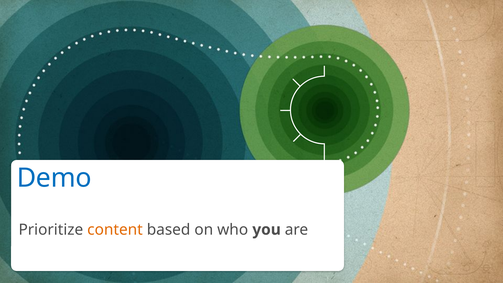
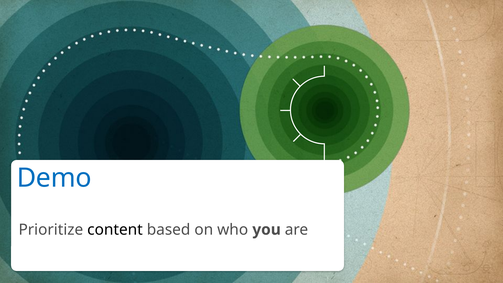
content colour: orange -> black
